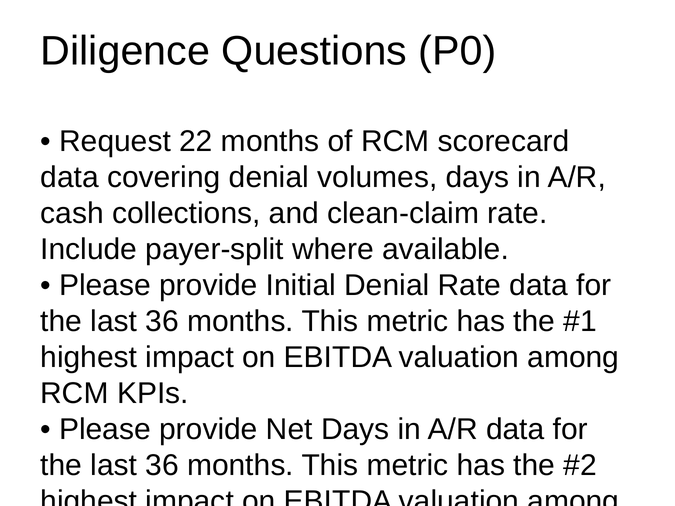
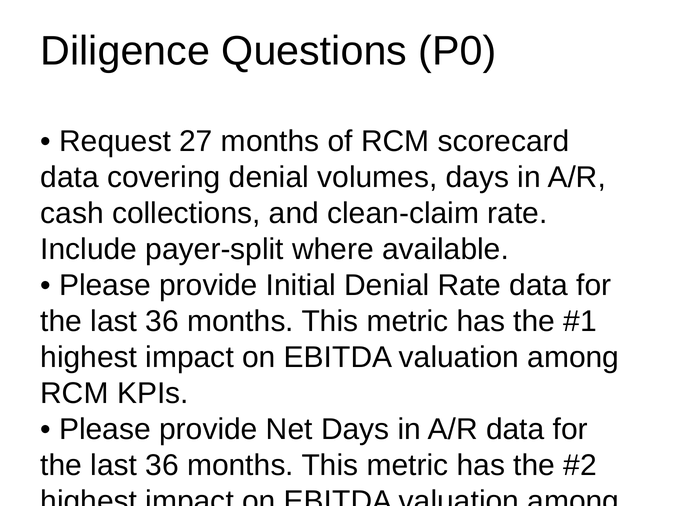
22: 22 -> 27
